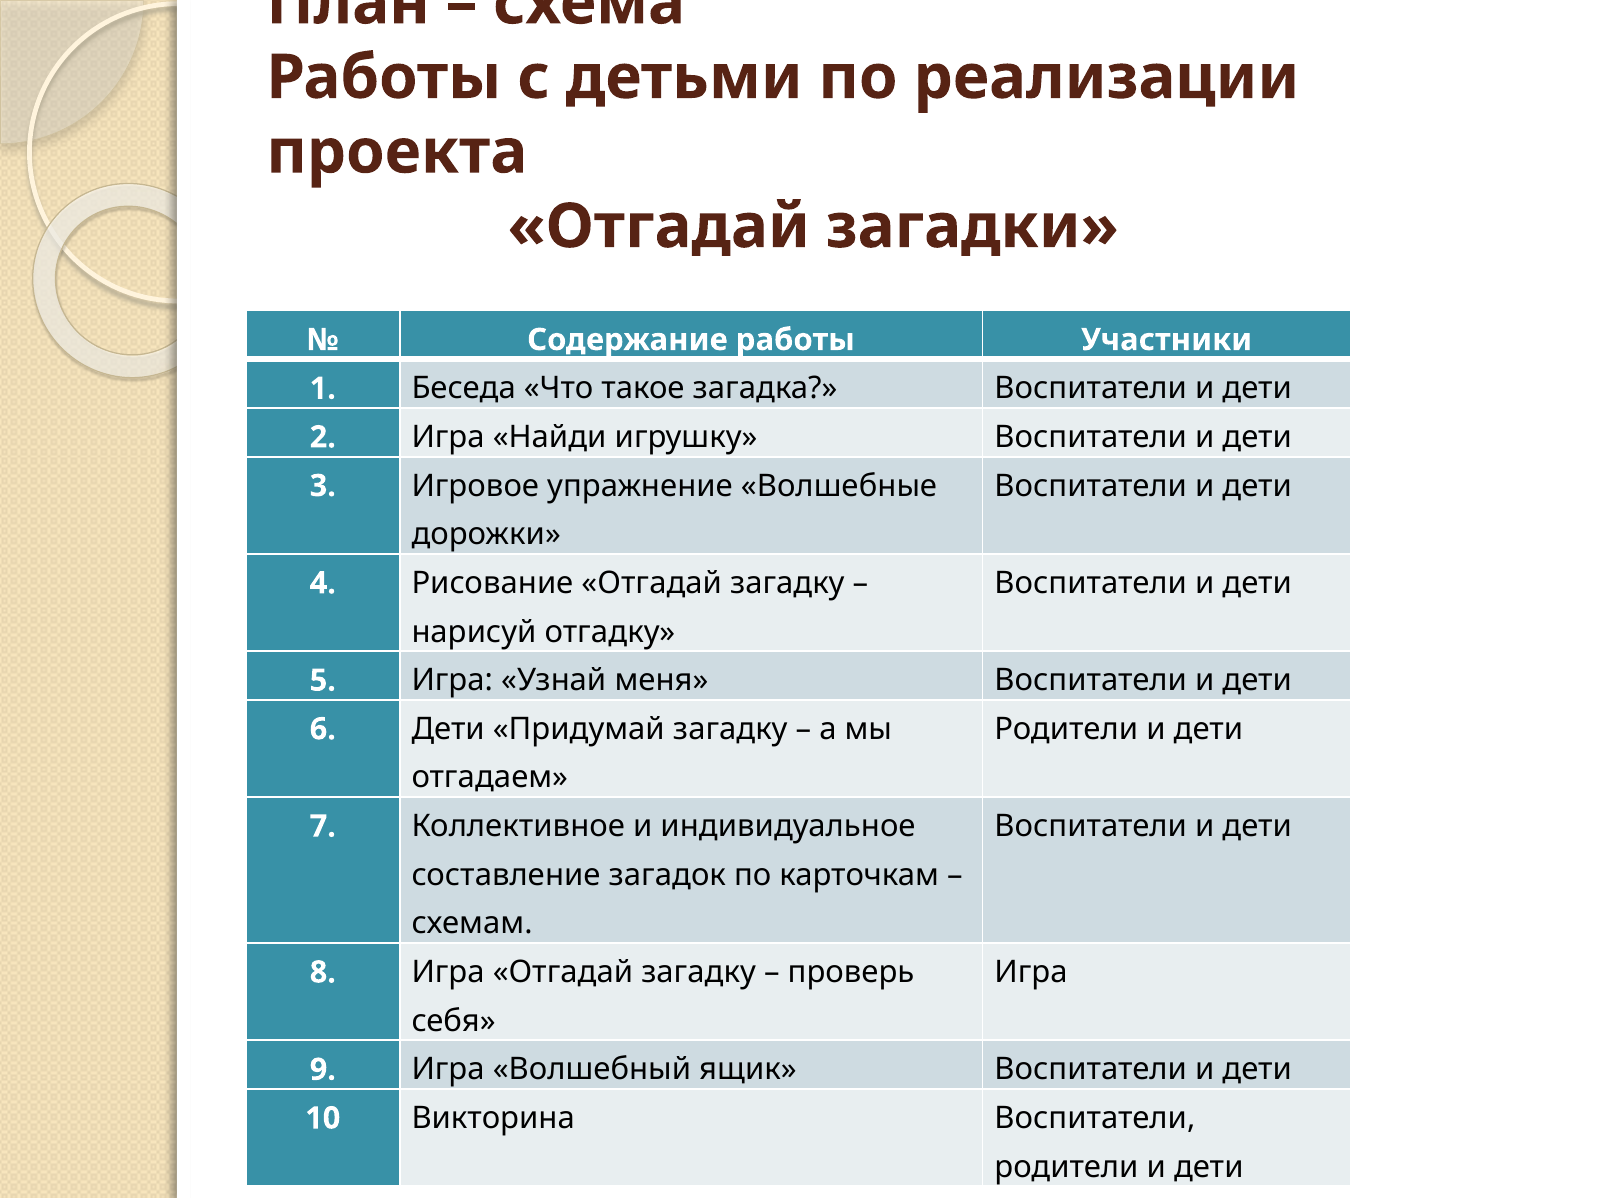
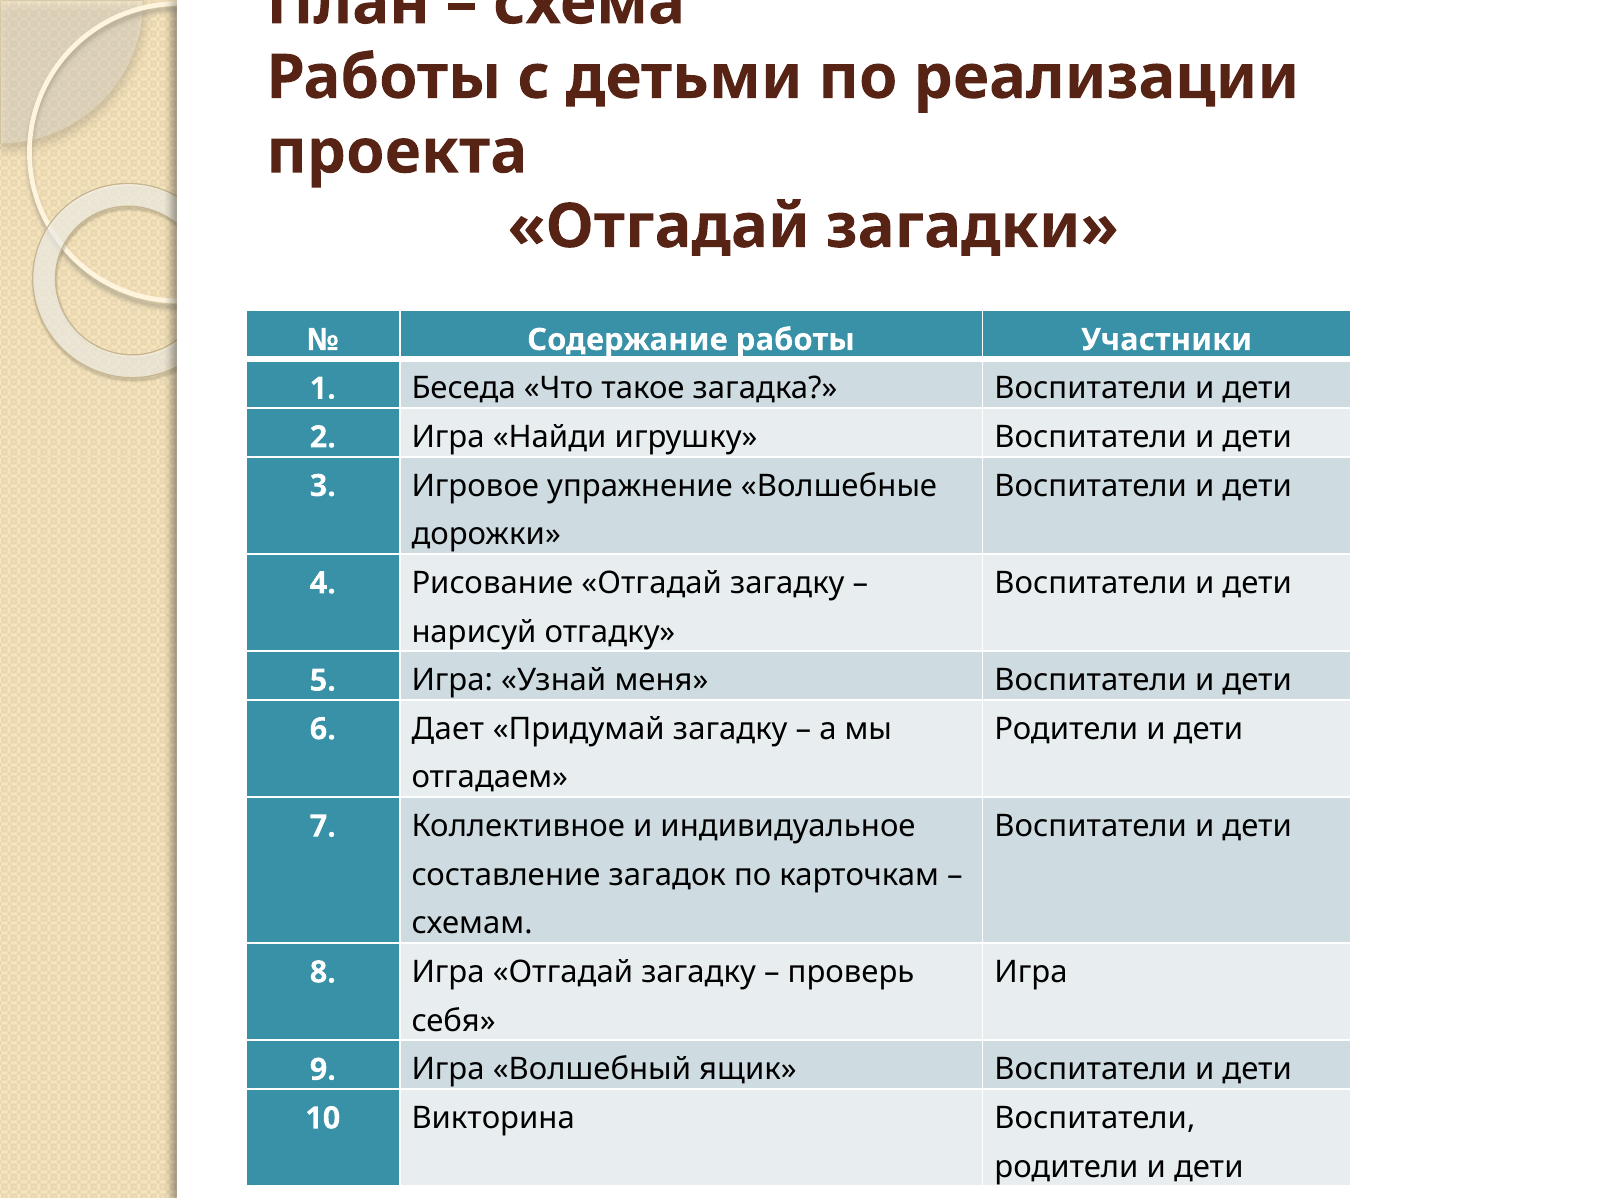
6 Дети: Дети -> Дает
